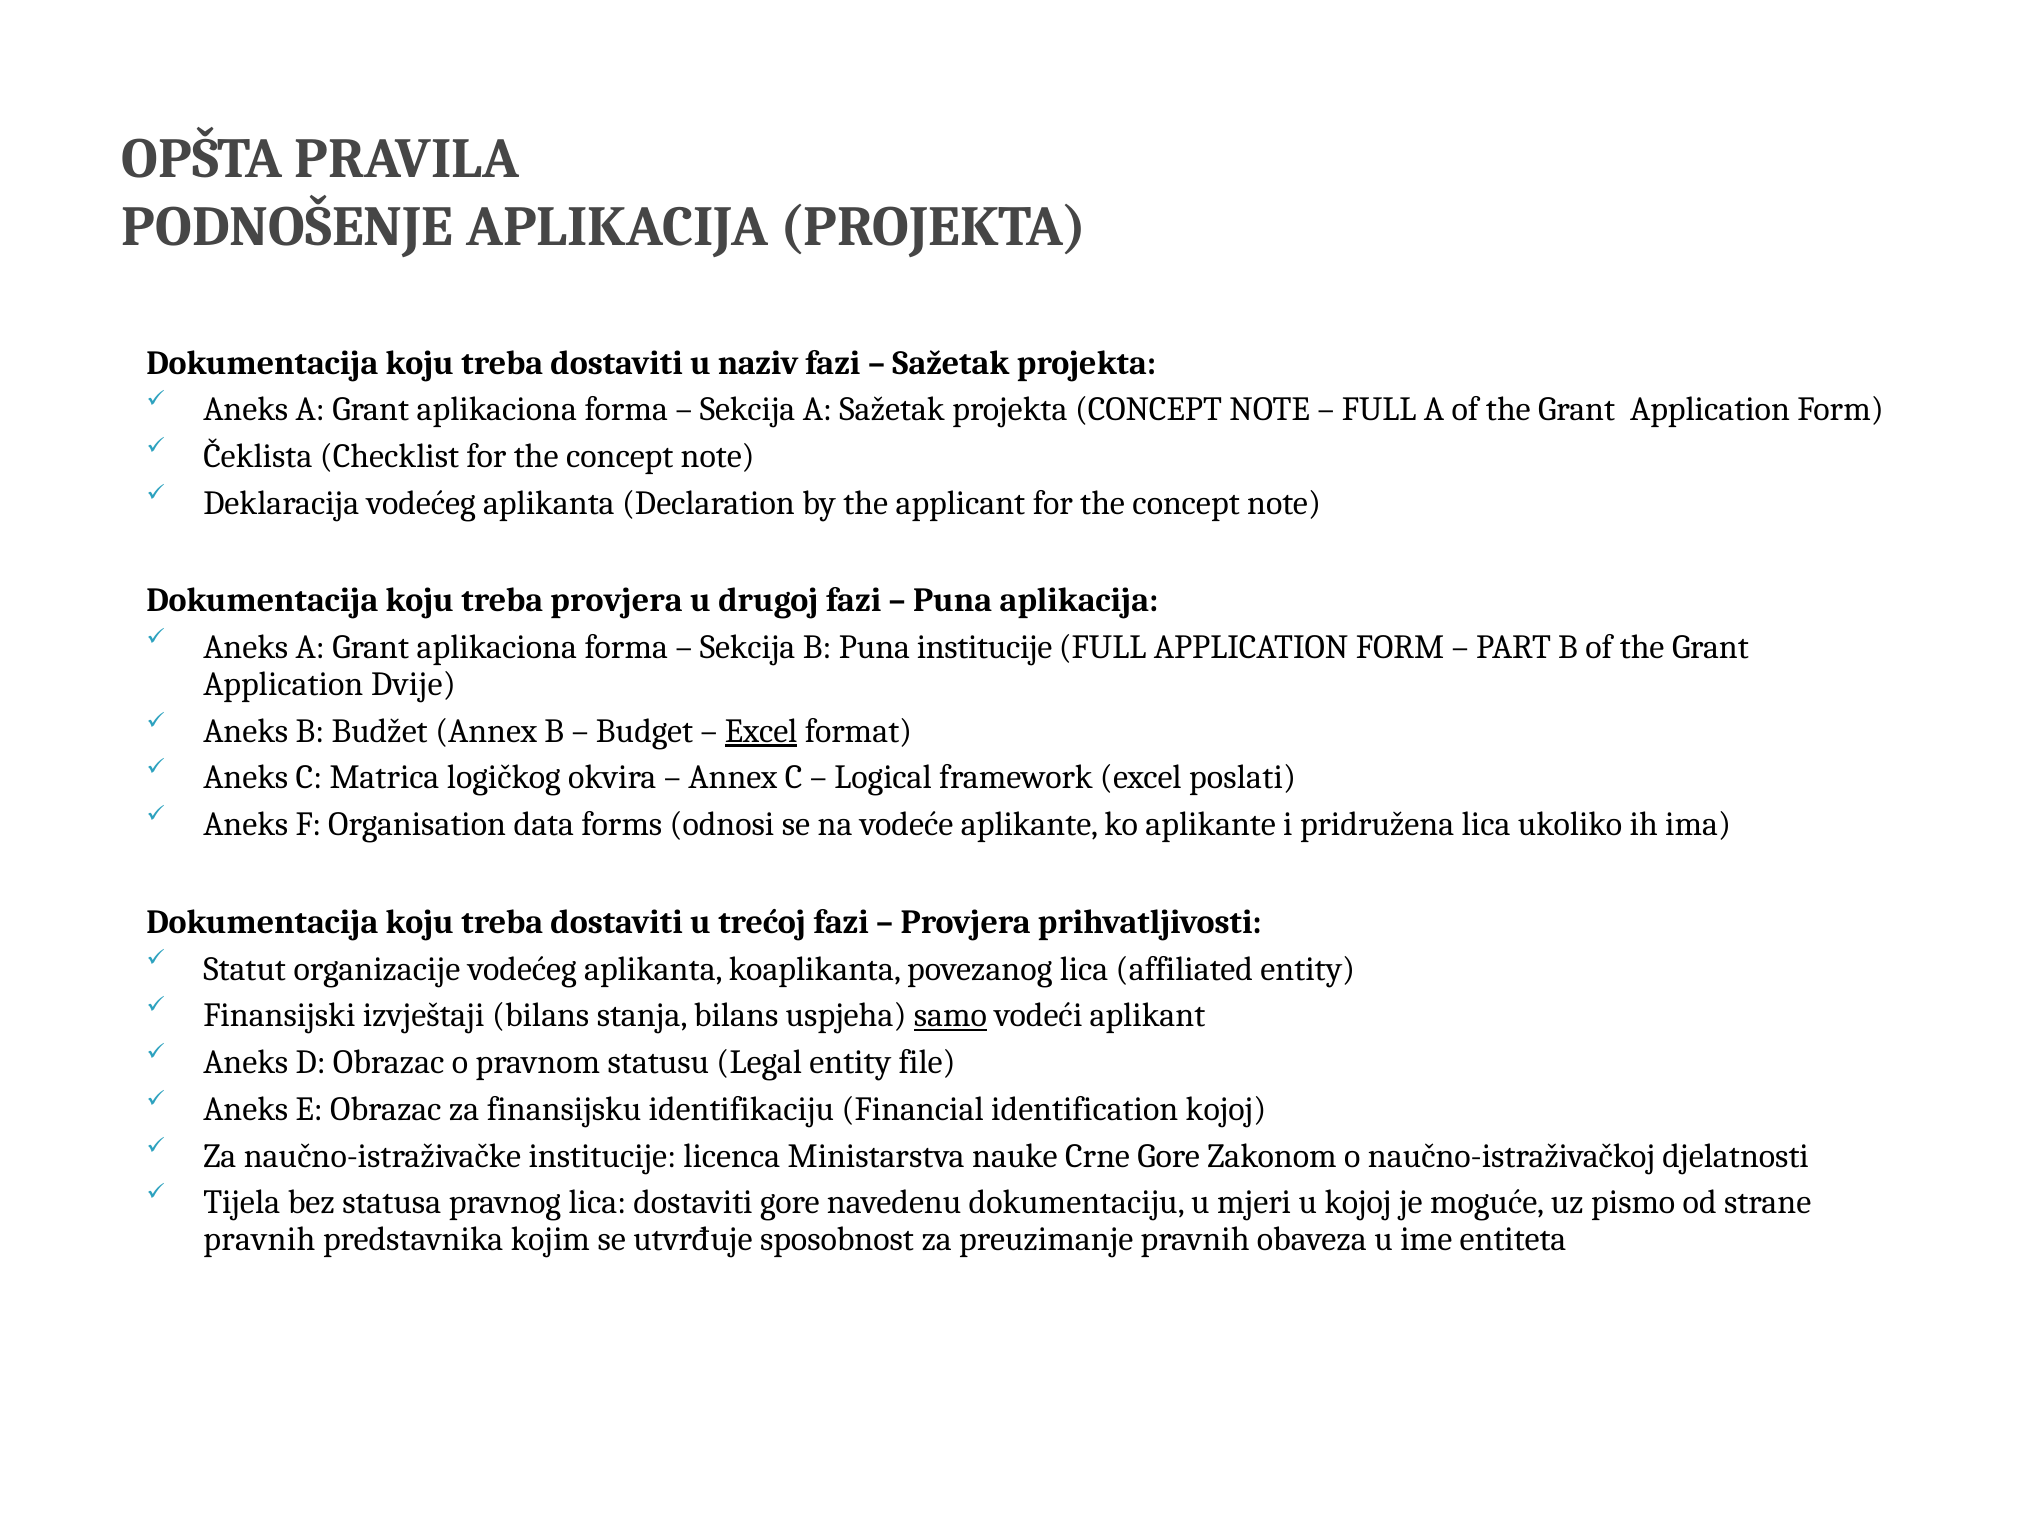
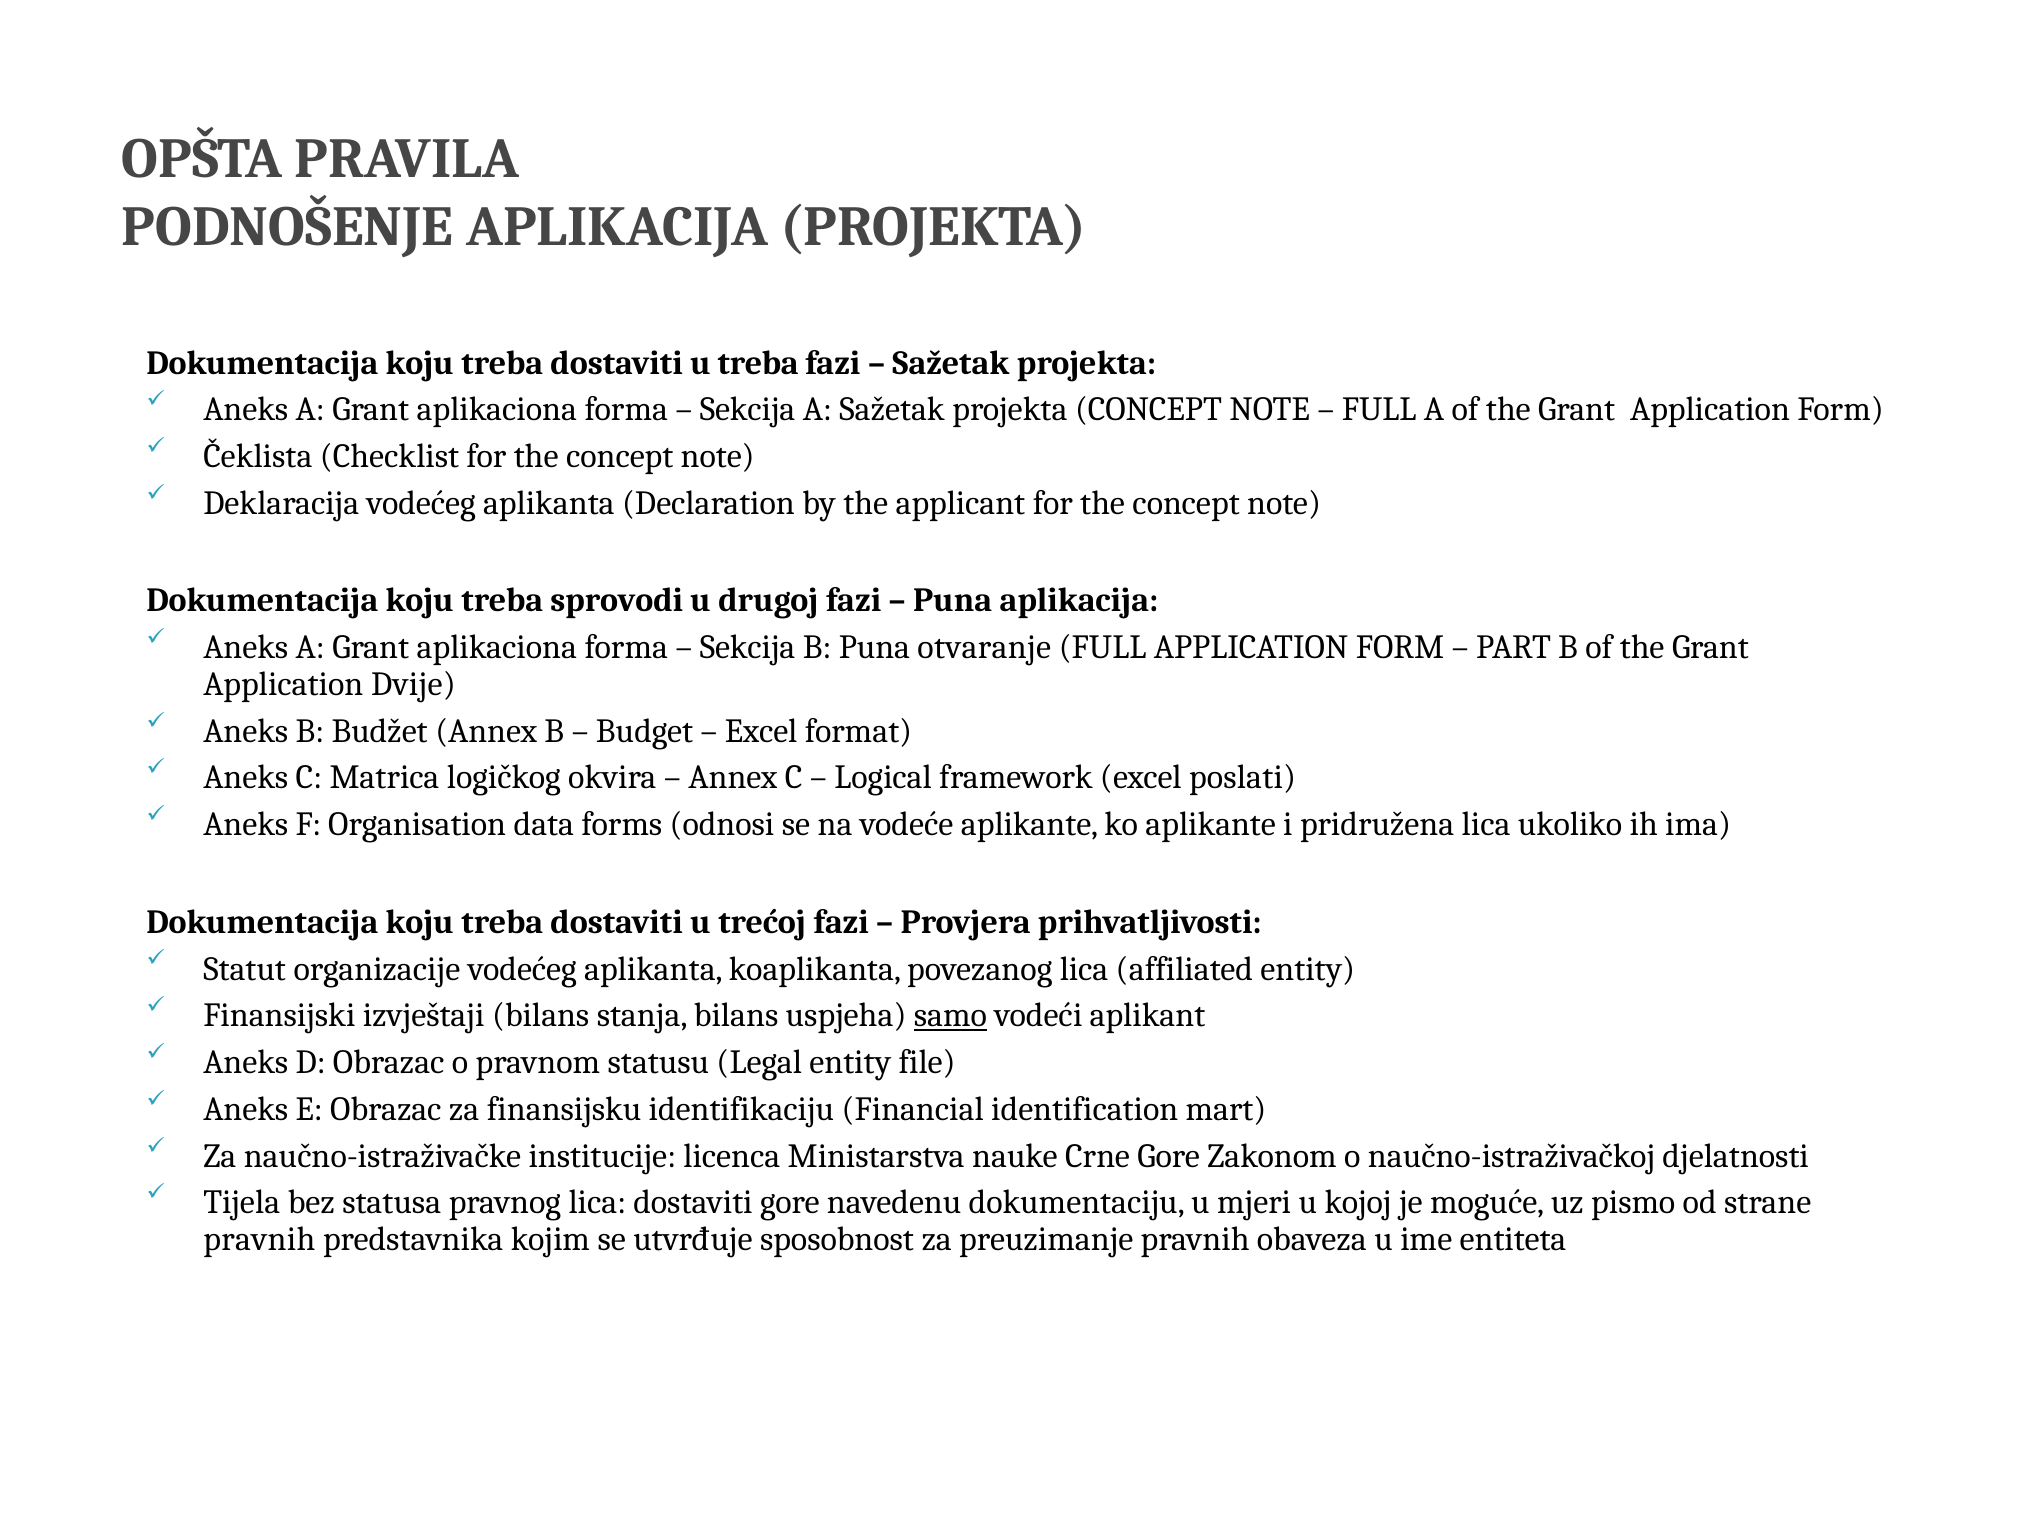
u naziv: naziv -> treba
treba provjera: provjera -> sprovodi
Puna institucije: institucije -> otvaranje
Excel at (761, 731) underline: present -> none
identification kojoj: kojoj -> mart
